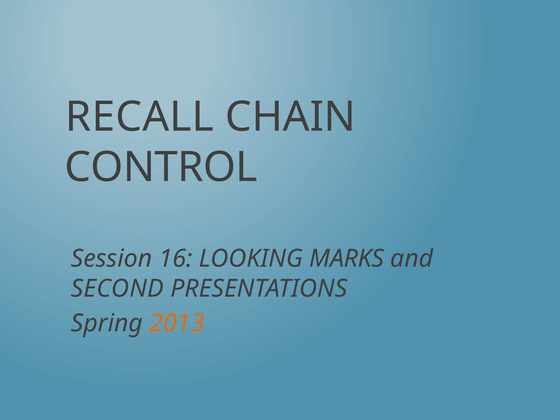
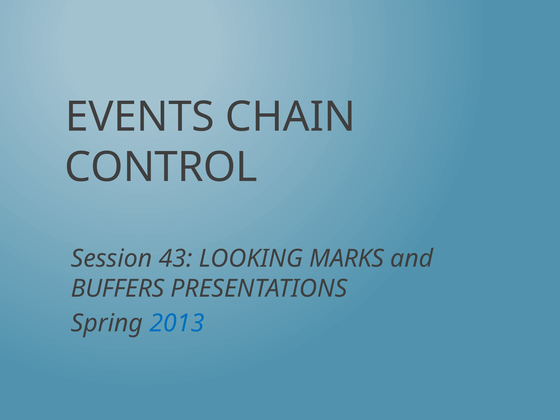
RECALL: RECALL -> EVENTS
16: 16 -> 43
SECOND: SECOND -> BUFFERS
2013 colour: orange -> blue
